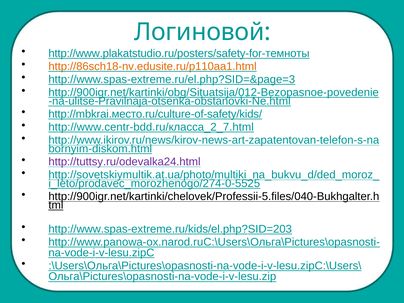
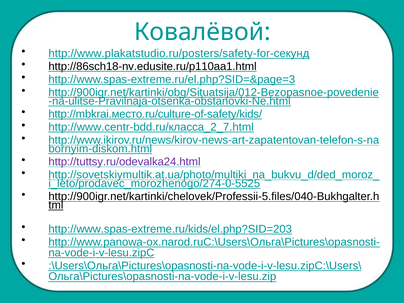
Логиновой: Логиновой -> Ковалёвой
http://www.plakatstudio.ru/posters/safety-for-темноты: http://www.plakatstudio.ru/posters/safety-for-темноты -> http://www.plakatstudio.ru/posters/safety-for-секунд
http://86sch18-nv.edusite.ru/p110aa1.html colour: orange -> black
